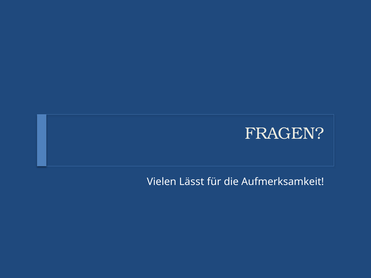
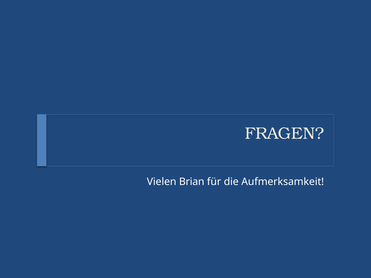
Lässt: Lässt -> Brian
